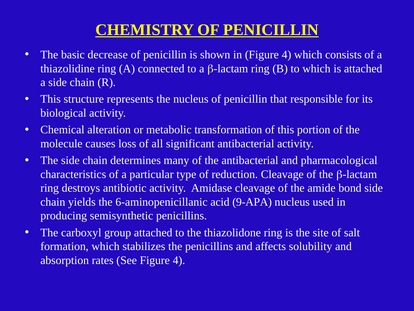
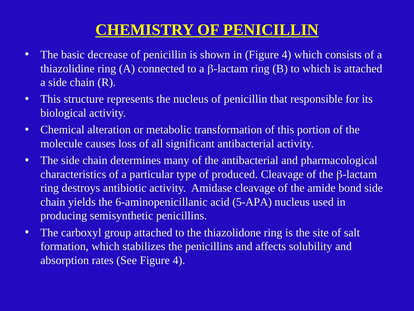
reduction: reduction -> produced
9-APA: 9-APA -> 5-APA
